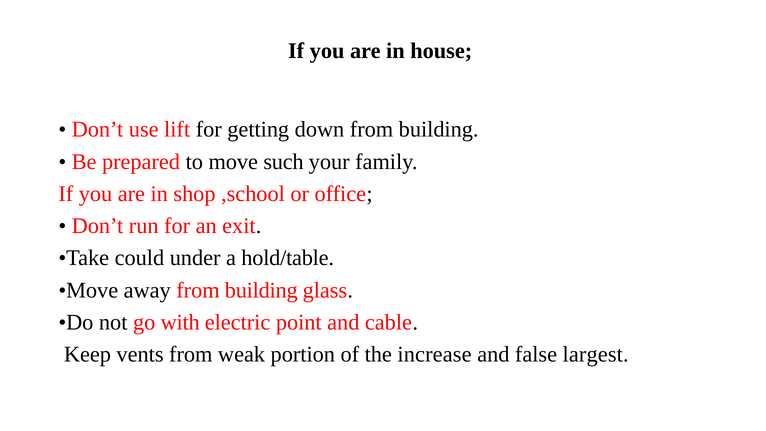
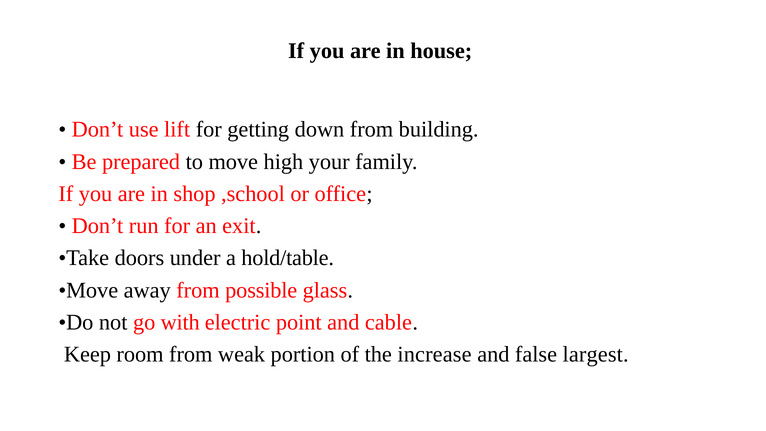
such: such -> high
could: could -> doors
away from building: building -> possible
vents: vents -> room
